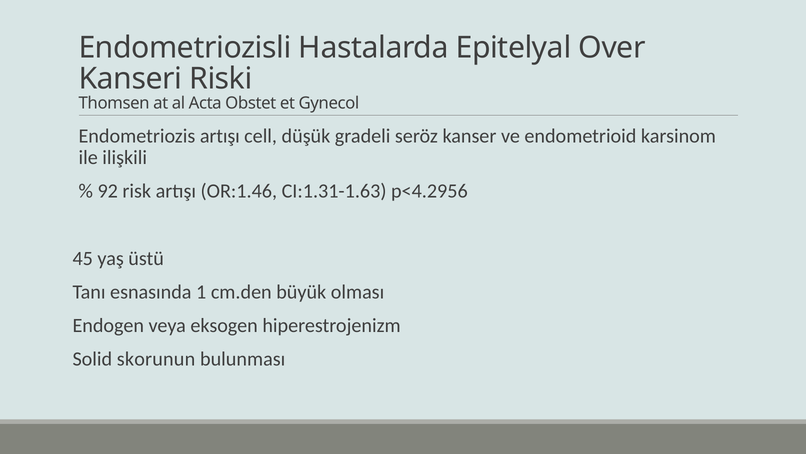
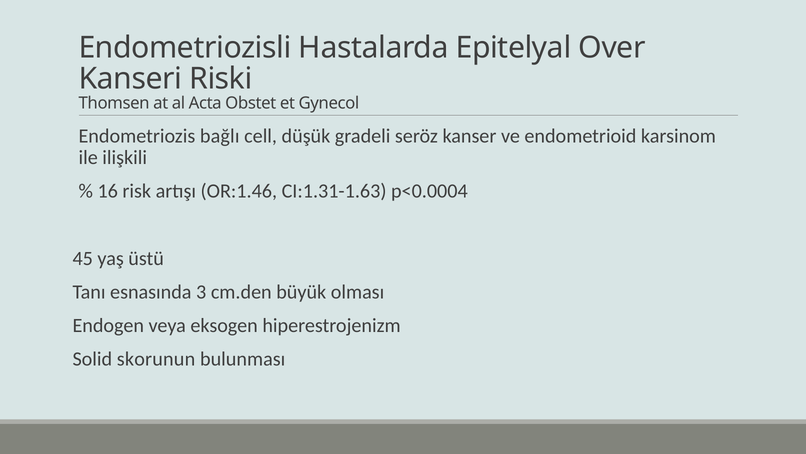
Endometriozis artışı: artışı -> bağlı
92: 92 -> 16
p<4.2956: p<4.2956 -> p<0.0004
1: 1 -> 3
